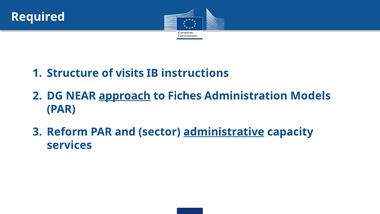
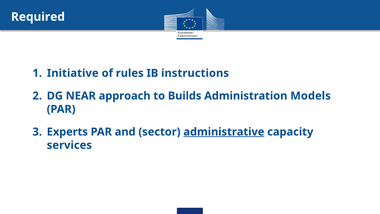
Structure: Structure -> Initiative
visits: visits -> rules
approach underline: present -> none
Fiches: Fiches -> Builds
Reform: Reform -> Experts
